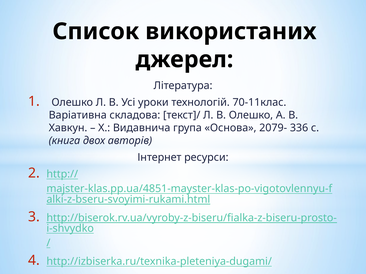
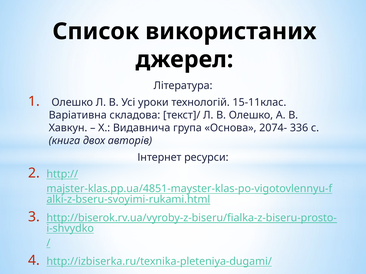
70-11клас: 70-11клас -> 15-11клас
2079-: 2079- -> 2074-
